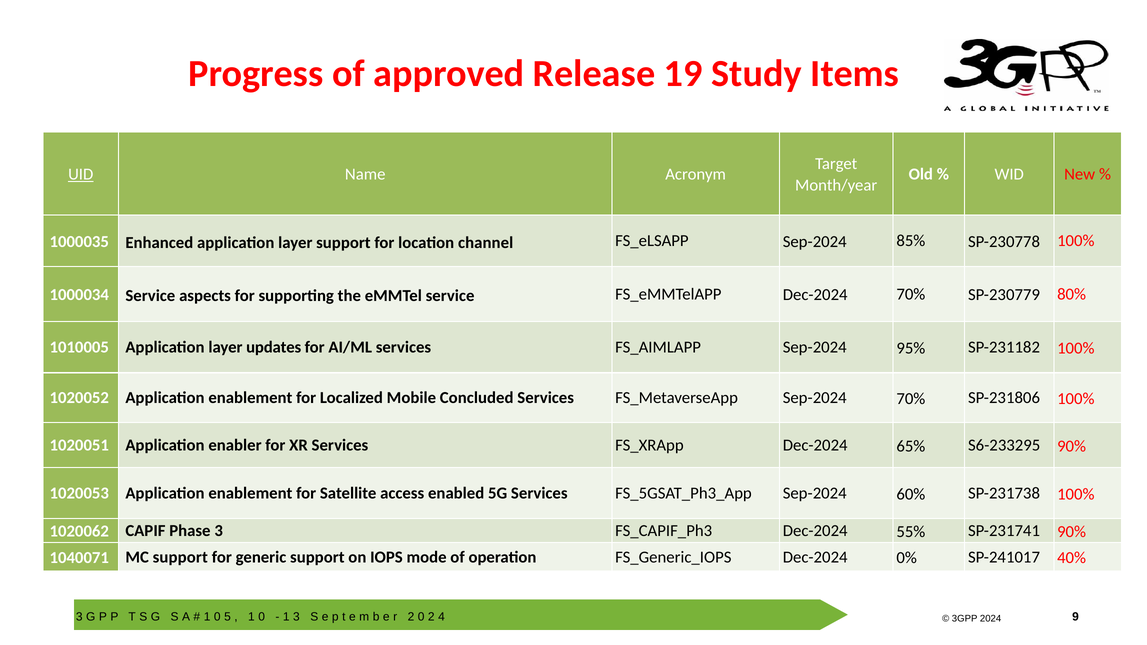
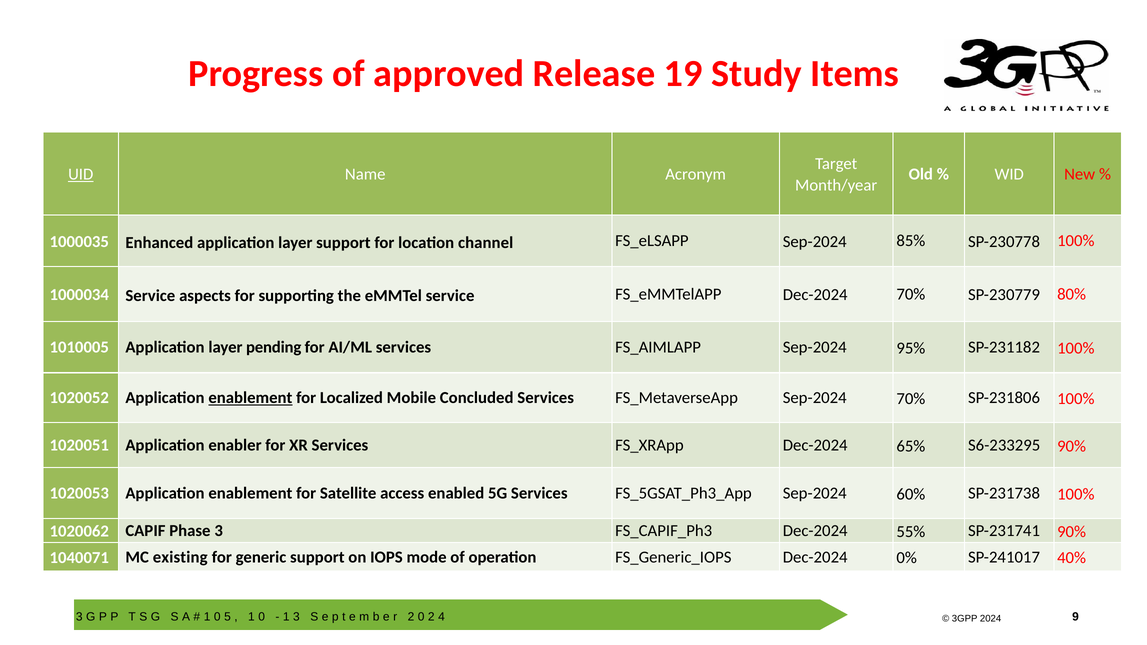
updates: updates -> pending
enablement at (250, 398) underline: none -> present
MC support: support -> existing
